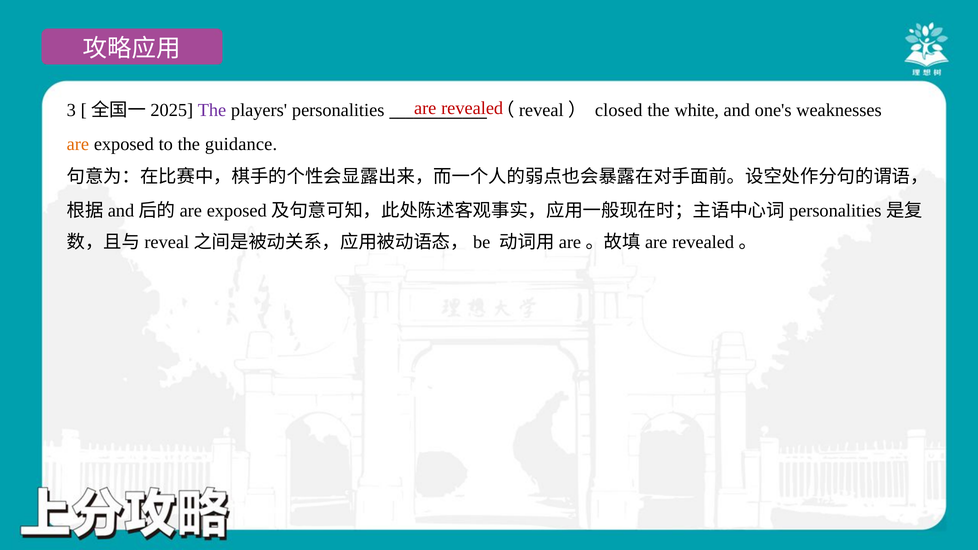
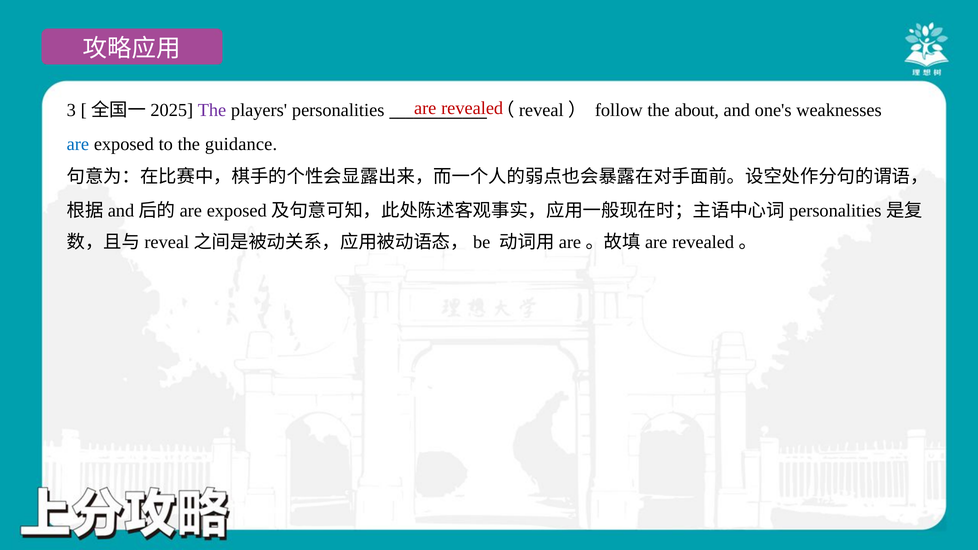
closed: closed -> follow
white: white -> about
are at (78, 144) colour: orange -> blue
